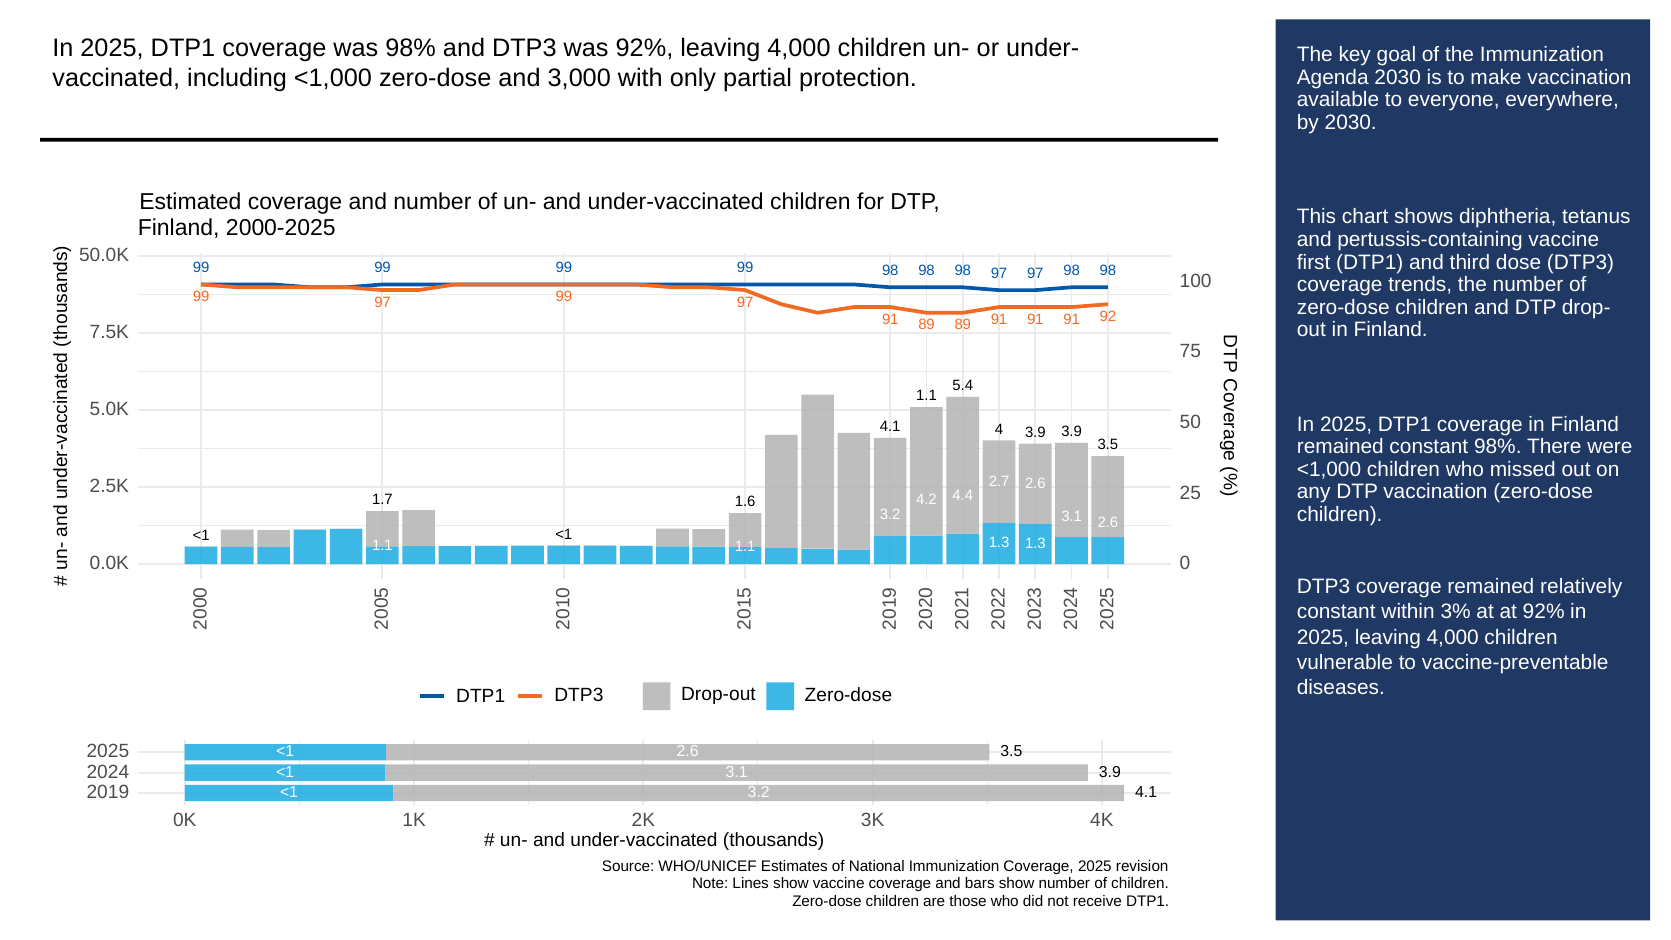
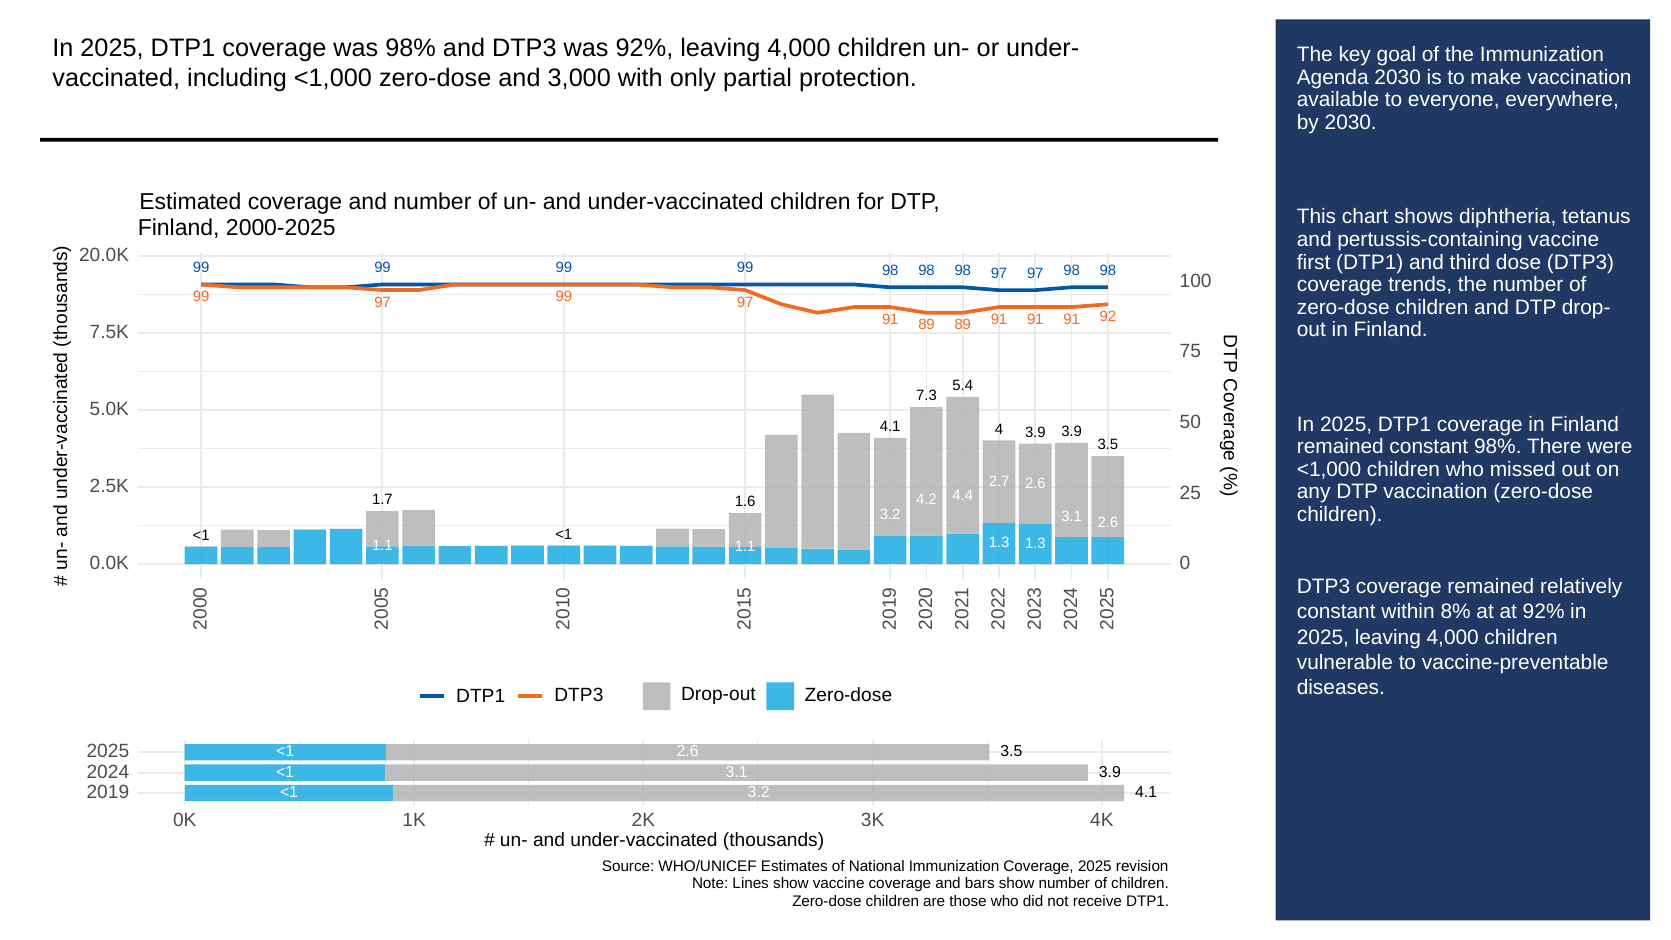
50.0K: 50.0K -> 20.0K
1.1 at (927, 396): 1.1 -> 7.3
3%: 3% -> 8%
